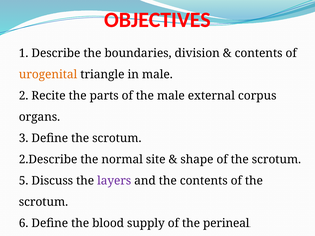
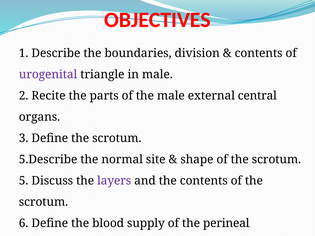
urogenital colour: orange -> purple
corpus: corpus -> central
2.Describe: 2.Describe -> 5.Describe
